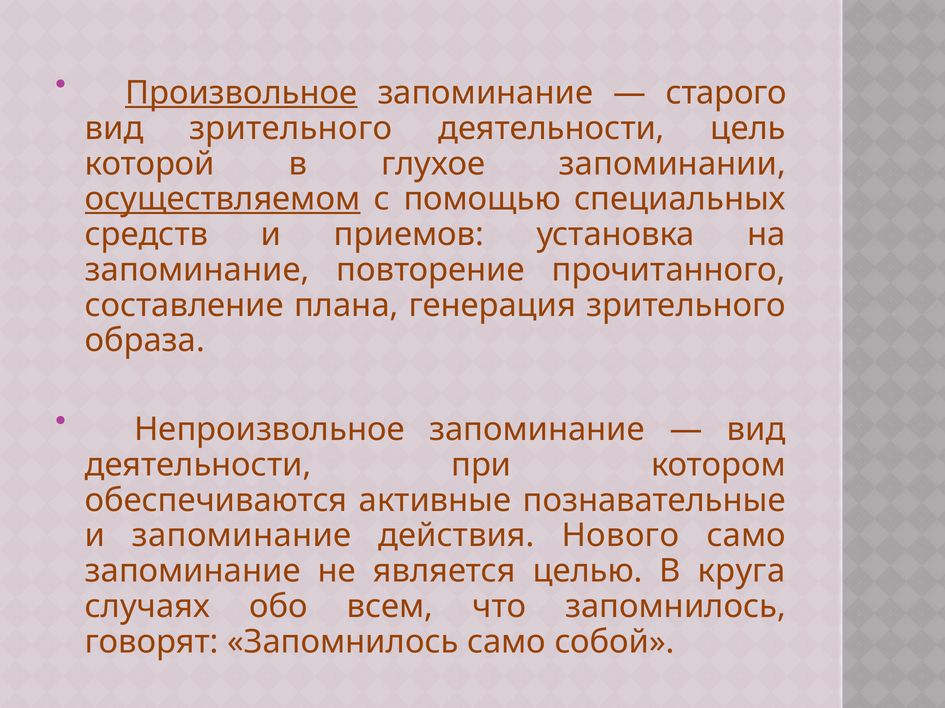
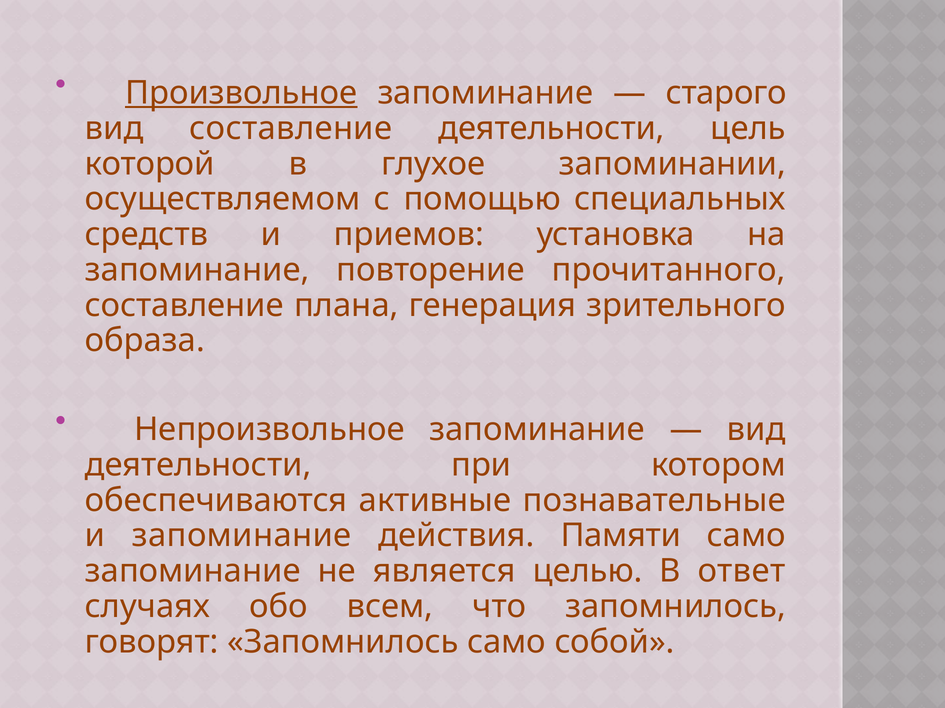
вид зрительного: зрительного -> составление
осуществляемом underline: present -> none
Нового: Нового -> Памяти
круга: круга -> ответ
